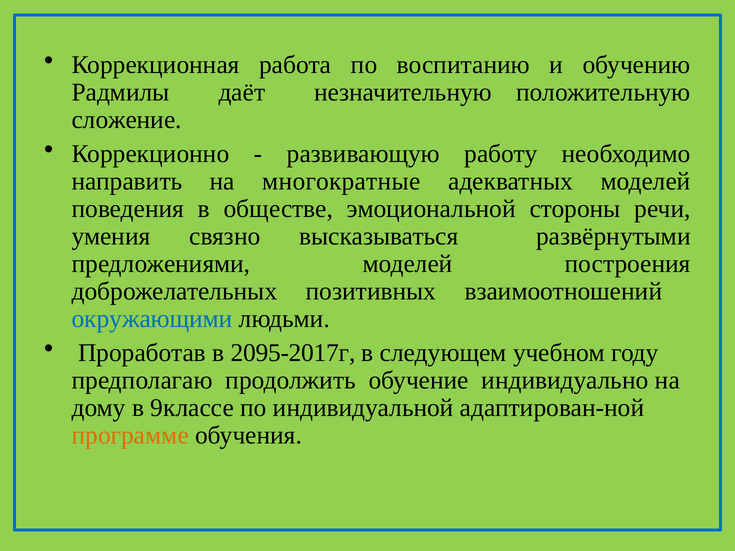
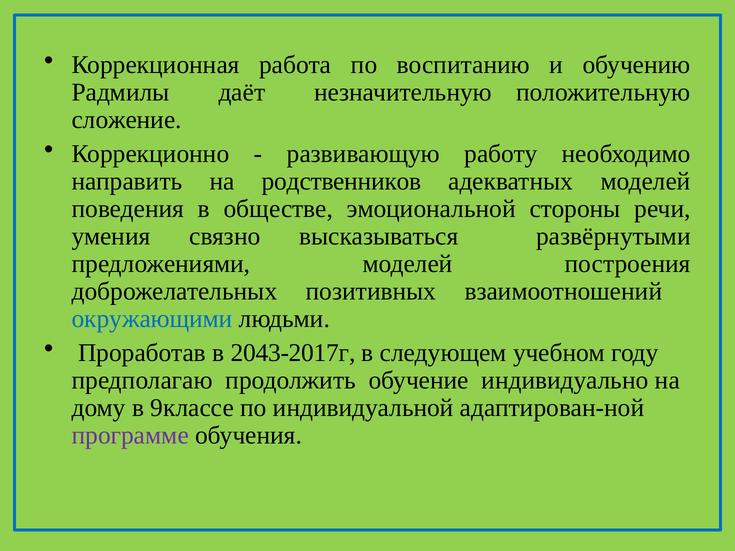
многократные: многократные -> родственников
2095-2017г: 2095-2017г -> 2043-2017г
программе colour: orange -> purple
